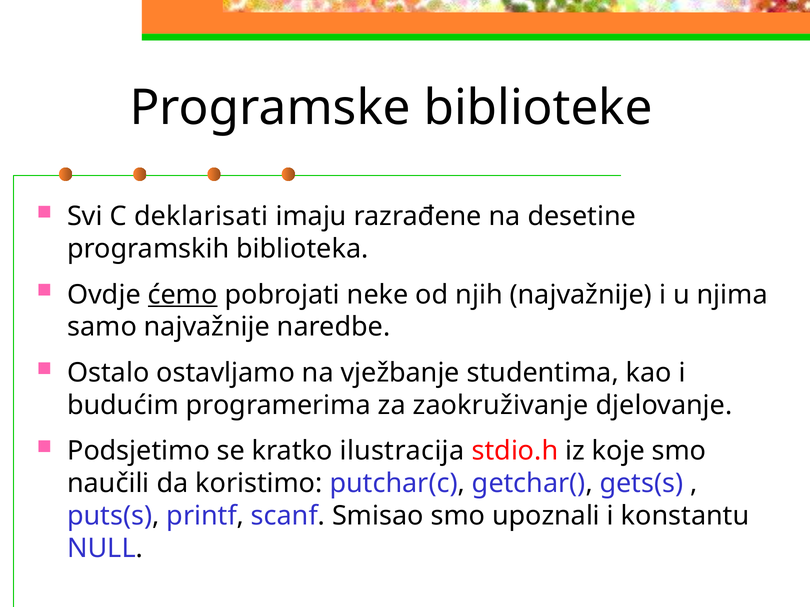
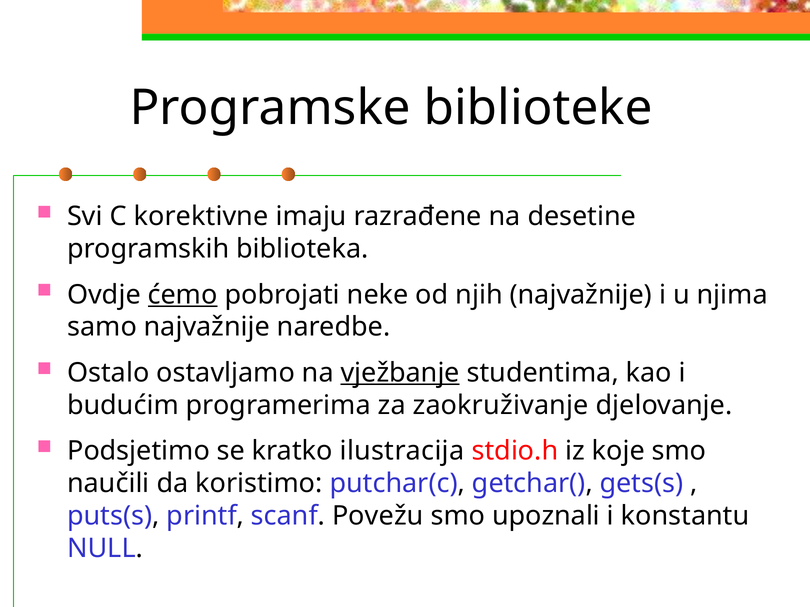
deklarisati: deklarisati -> korektivne
vježbanje underline: none -> present
Smisao: Smisao -> Povežu
